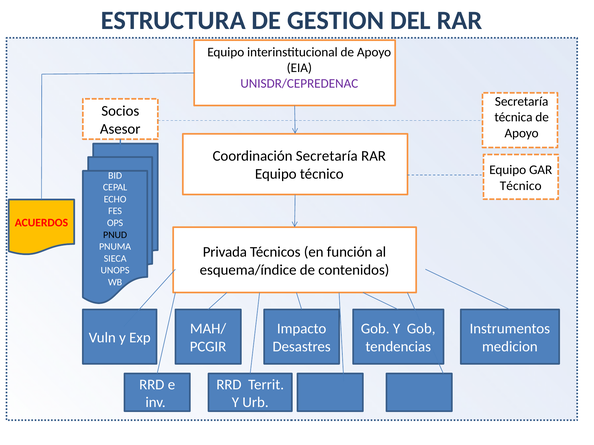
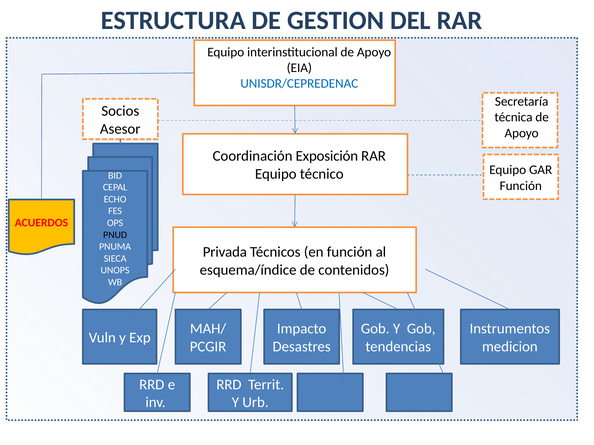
UNISDR/CEPREDENAC colour: purple -> blue
Coordinación Secretaría: Secretaría -> Exposición
Técnico at (521, 186): Técnico -> Función
